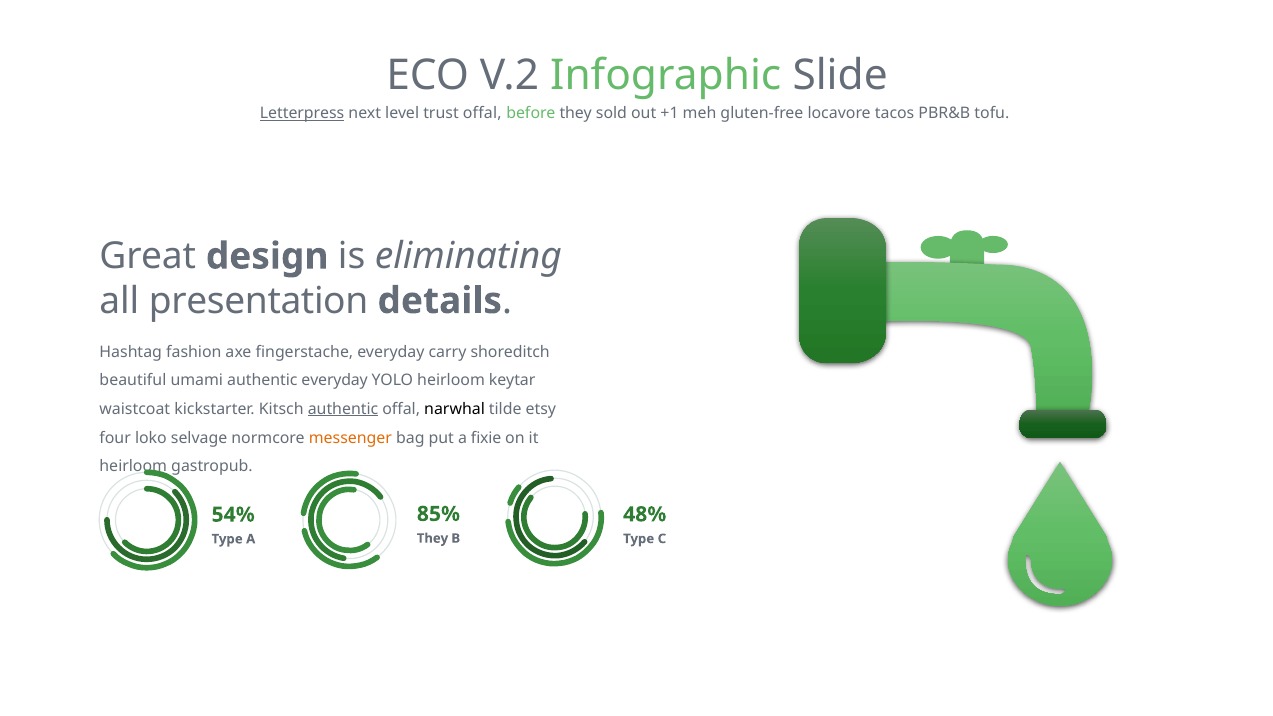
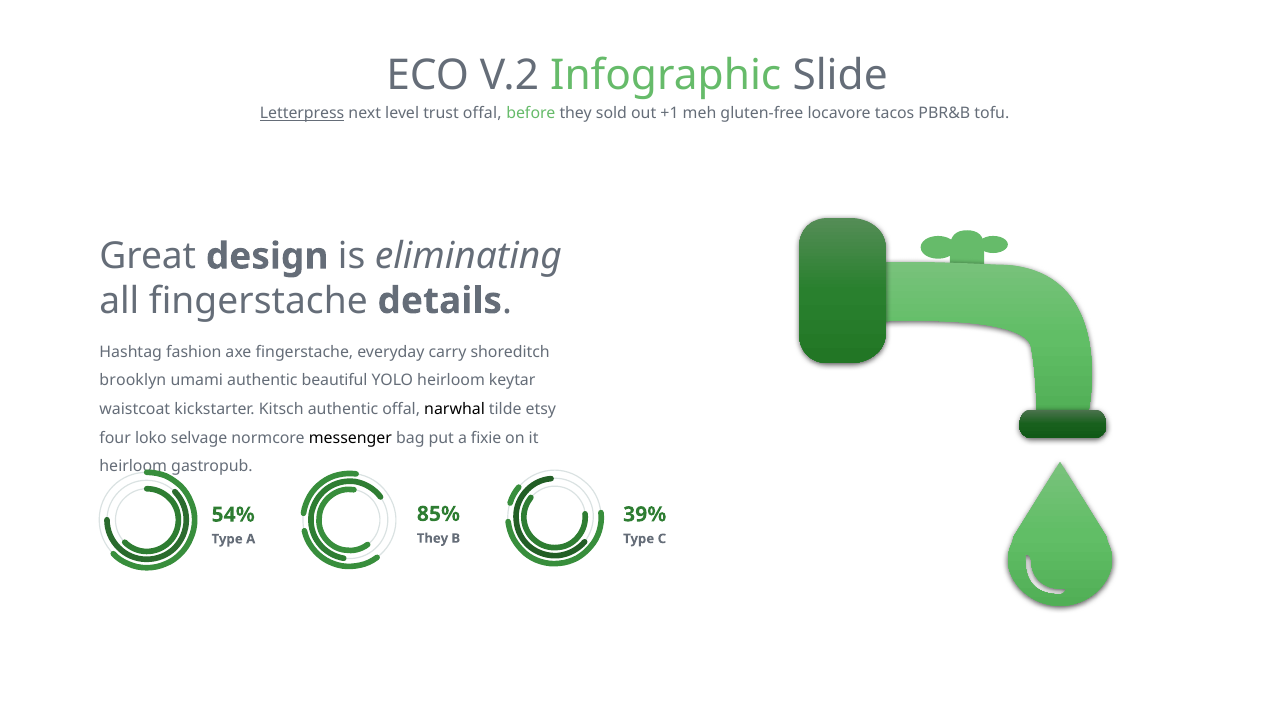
all presentation: presentation -> fingerstache
beautiful: beautiful -> brooklyn
authentic everyday: everyday -> beautiful
authentic at (343, 409) underline: present -> none
messenger colour: orange -> black
48%: 48% -> 39%
